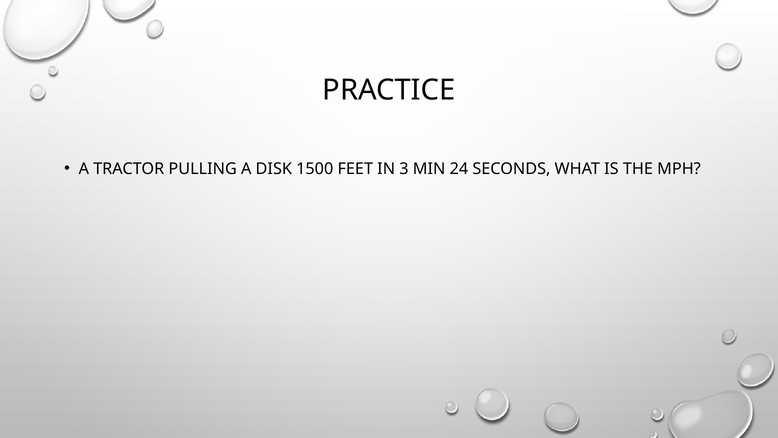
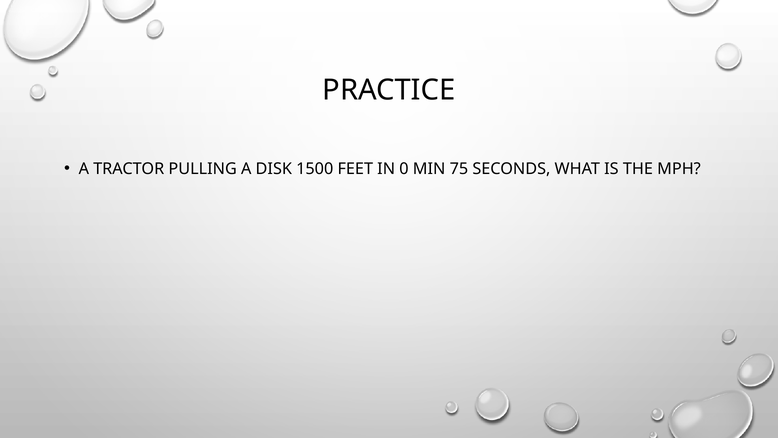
3: 3 -> 0
24: 24 -> 75
